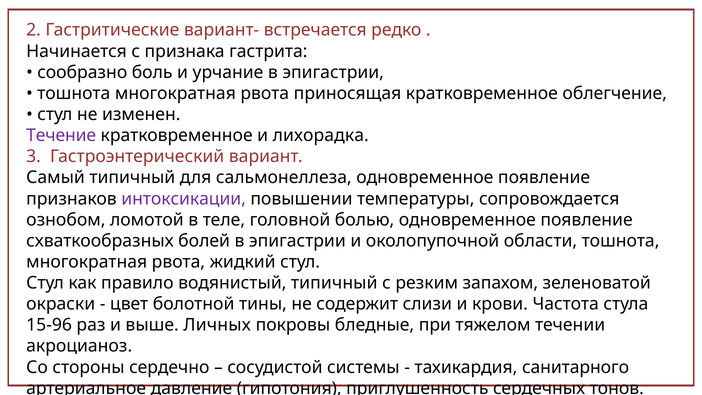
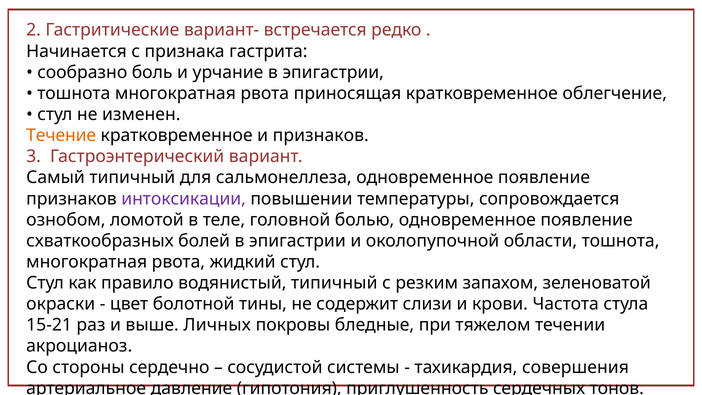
Течение colour: purple -> orange
и лихорадка: лихорадка -> признаков
15-96: 15-96 -> 15-21
санитарного: санитарного -> совершения
